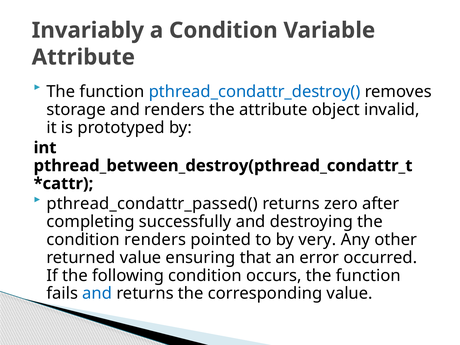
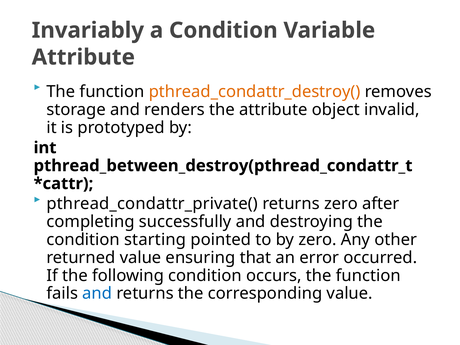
pthread_condattr_destroy( colour: blue -> orange
pthread_condattr_passed(: pthread_condattr_passed( -> pthread_condattr_private(
condition renders: renders -> starting
by very: very -> zero
